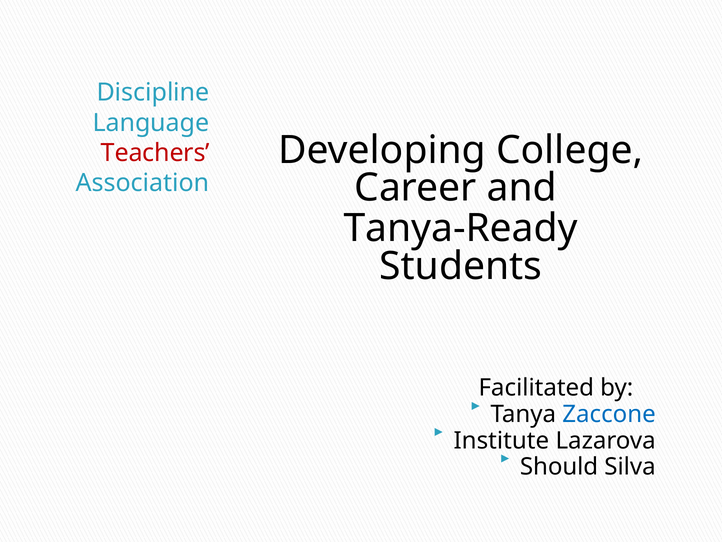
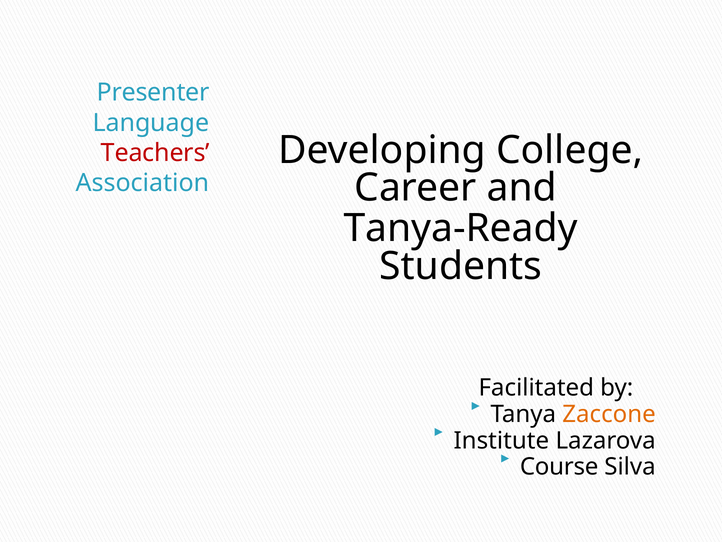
Discipline: Discipline -> Presenter
Zaccone colour: blue -> orange
Should: Should -> Course
